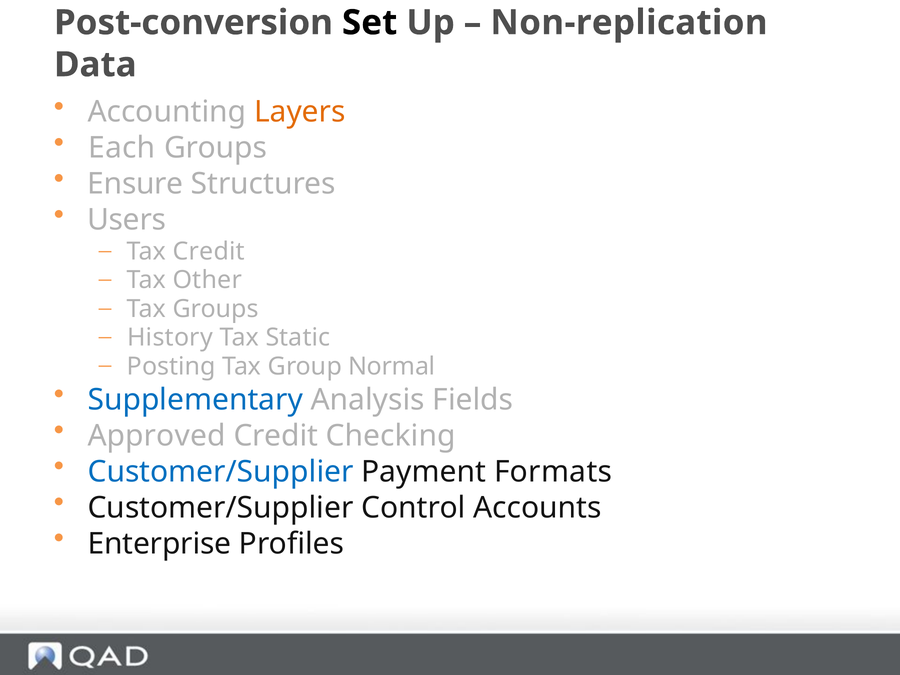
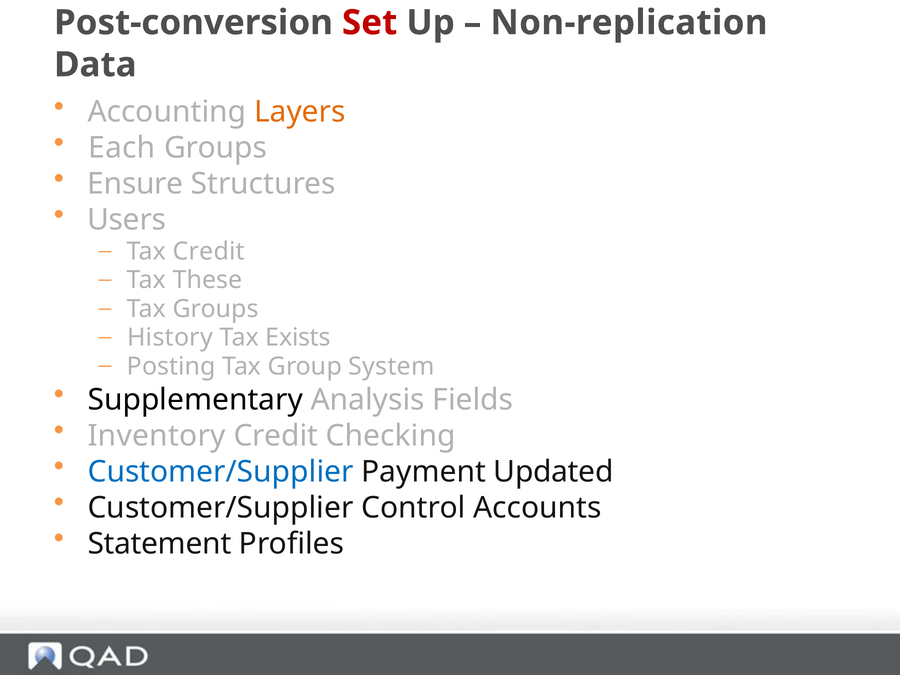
Set colour: black -> red
Other: Other -> These
Static: Static -> Exists
Normal: Normal -> System
Supplementary colour: blue -> black
Approved: Approved -> Inventory
Formats: Formats -> Updated
Enterprise: Enterprise -> Statement
